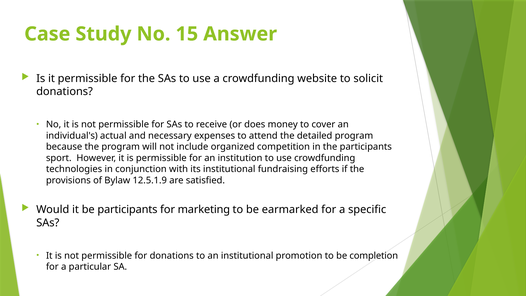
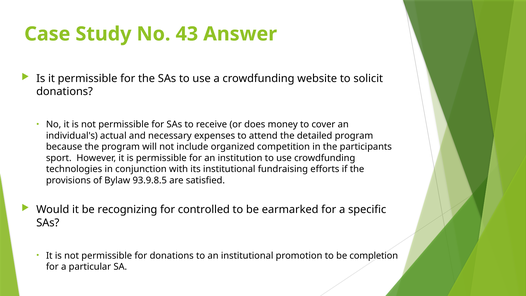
15: 15 -> 43
12.5.1.9: 12.5.1.9 -> 93.9.8.5
be participants: participants -> recognizing
marketing: marketing -> controlled
